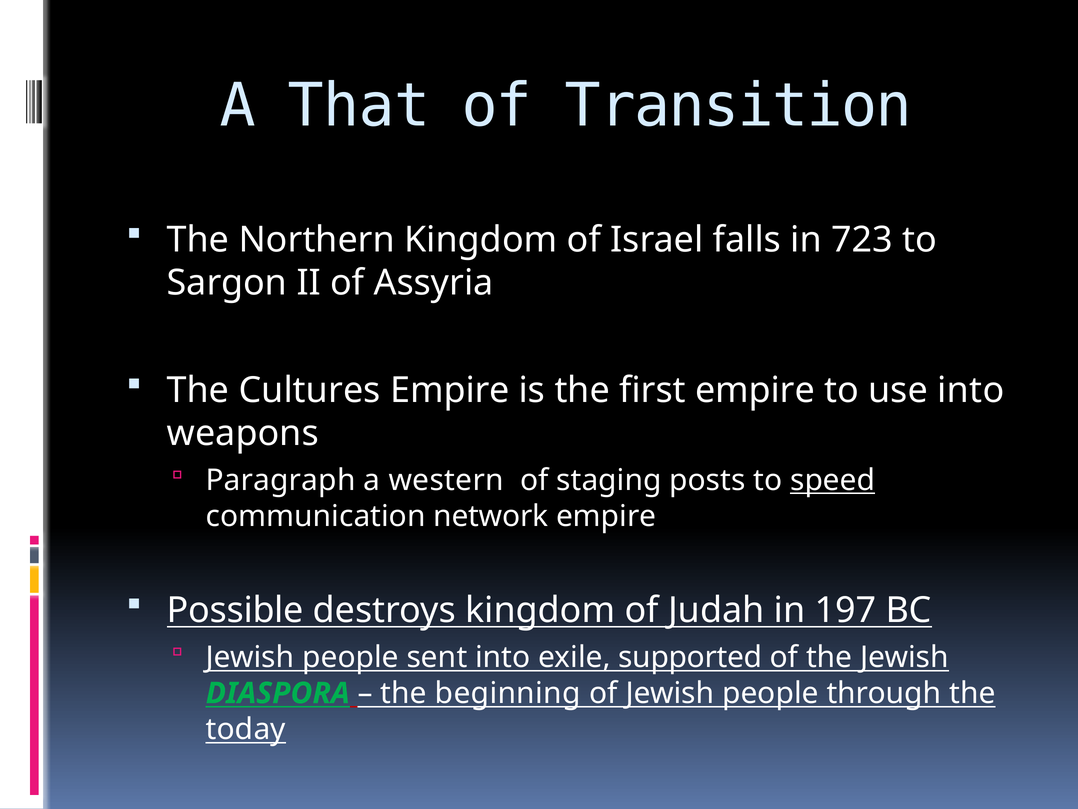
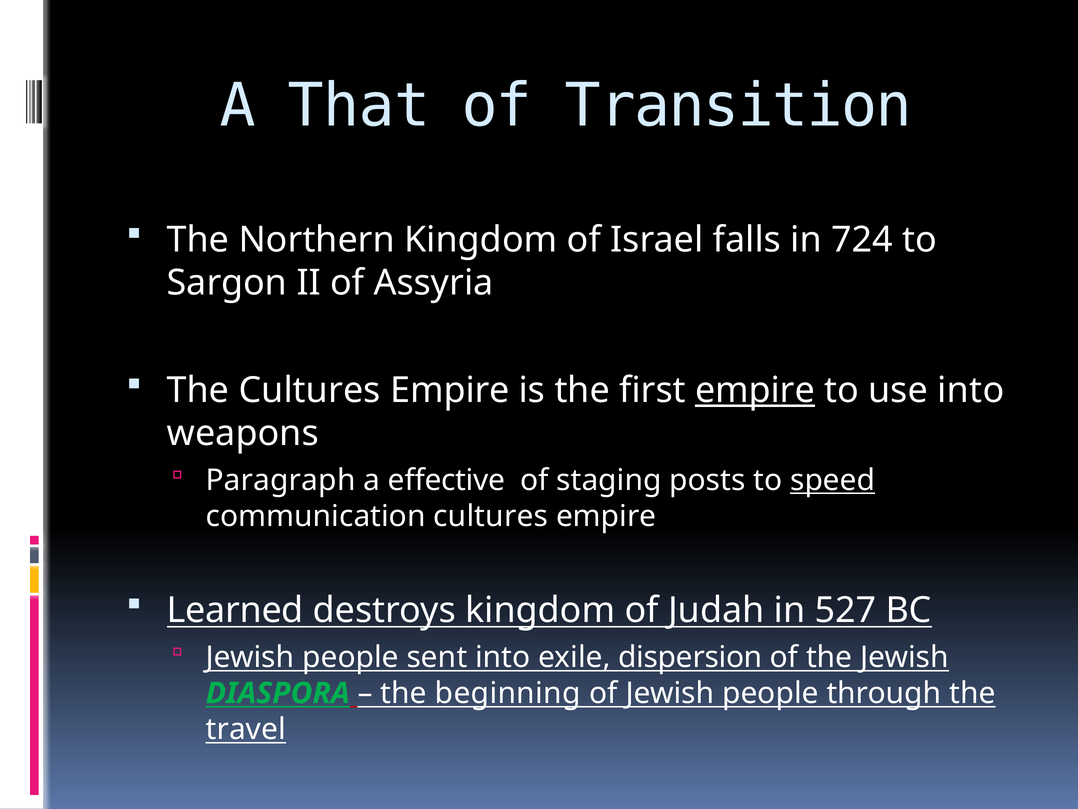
723: 723 -> 724
empire at (755, 390) underline: none -> present
western: western -> effective
communication network: network -> cultures
Possible: Possible -> Learned
197: 197 -> 527
supported: supported -> dispersion
today: today -> travel
